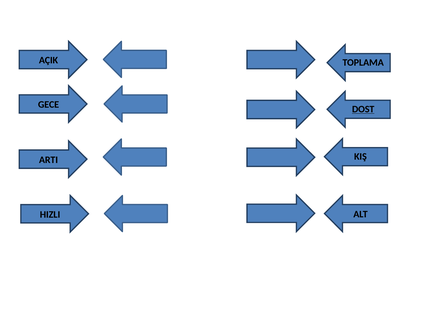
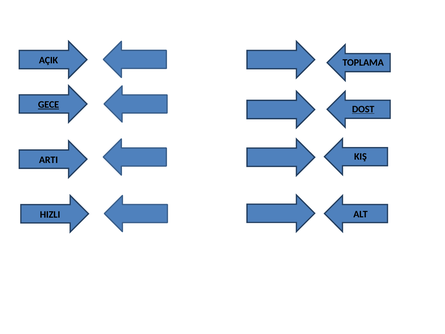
GECE underline: none -> present
